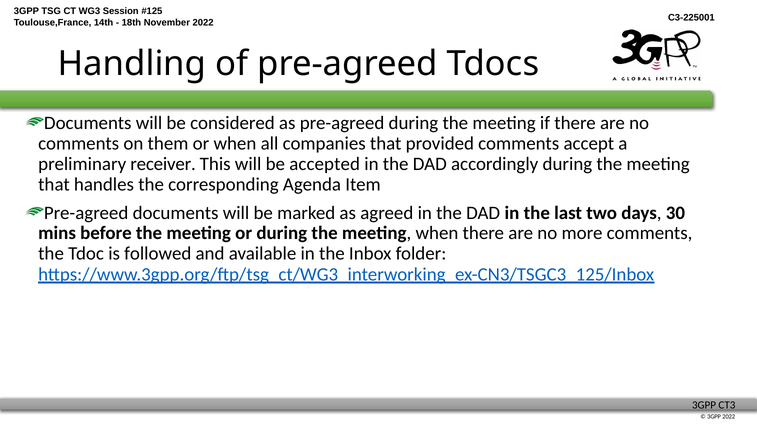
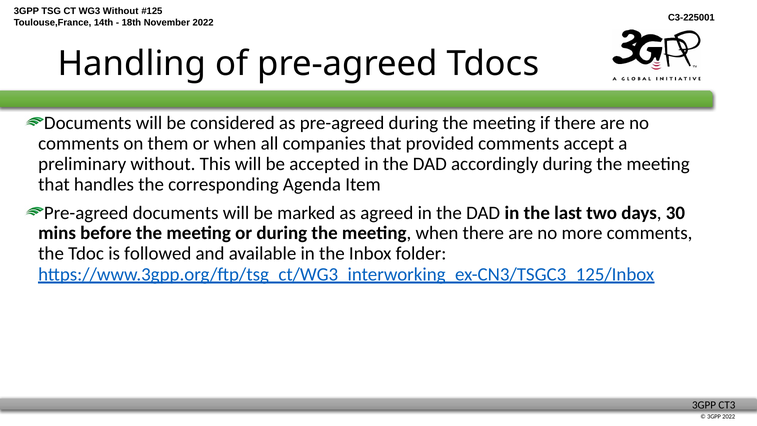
Session at (121, 11): Session -> Without
preliminary receiver: receiver -> without
